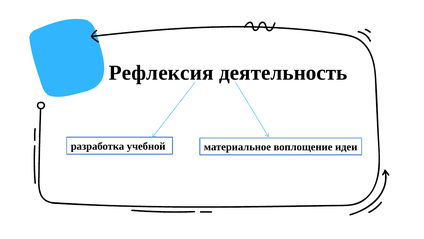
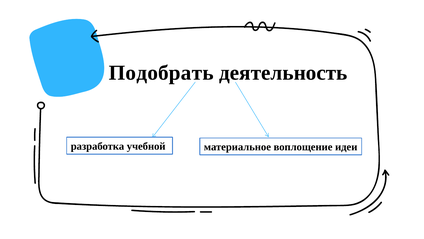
Рефлексия: Рефлексия -> Подобрать
